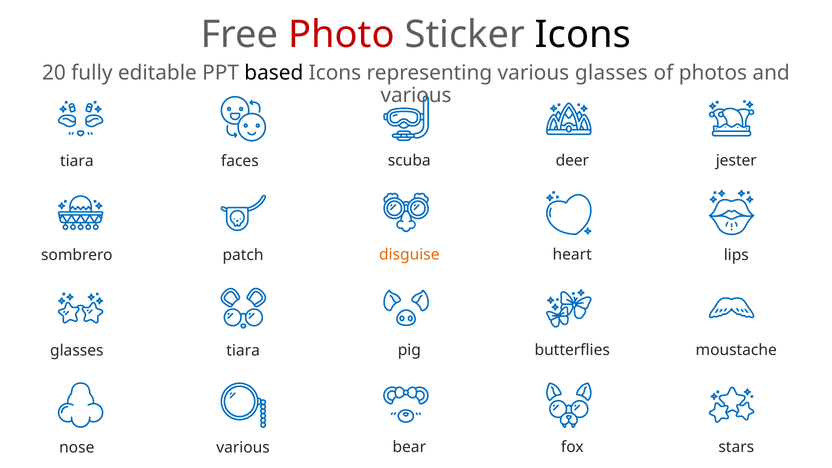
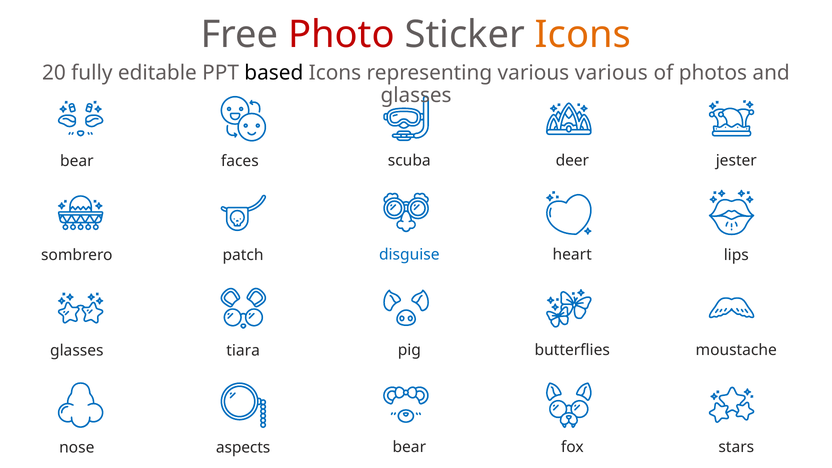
Icons at (583, 35) colour: black -> orange
various glasses: glasses -> various
various at (416, 95): various -> glasses
tiara at (77, 161): tiara -> bear
disguise colour: orange -> blue
nose various: various -> aspects
